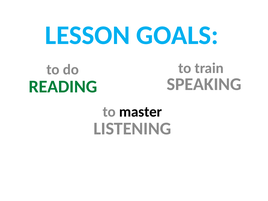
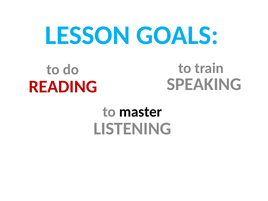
READING colour: green -> red
